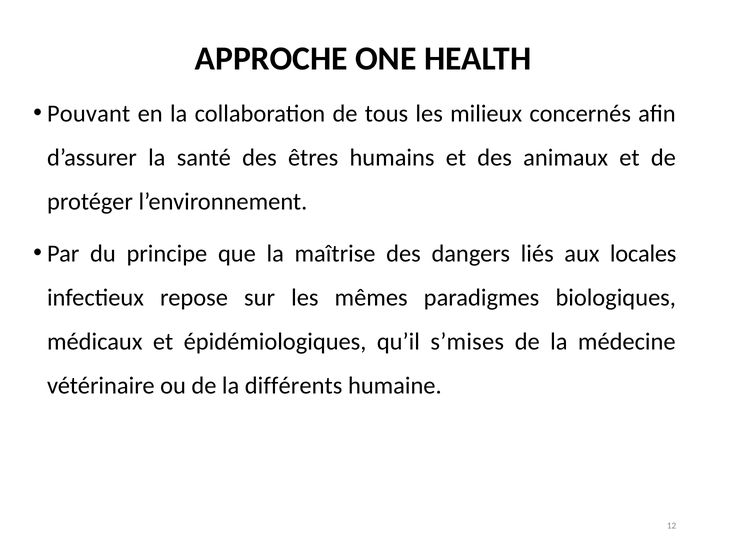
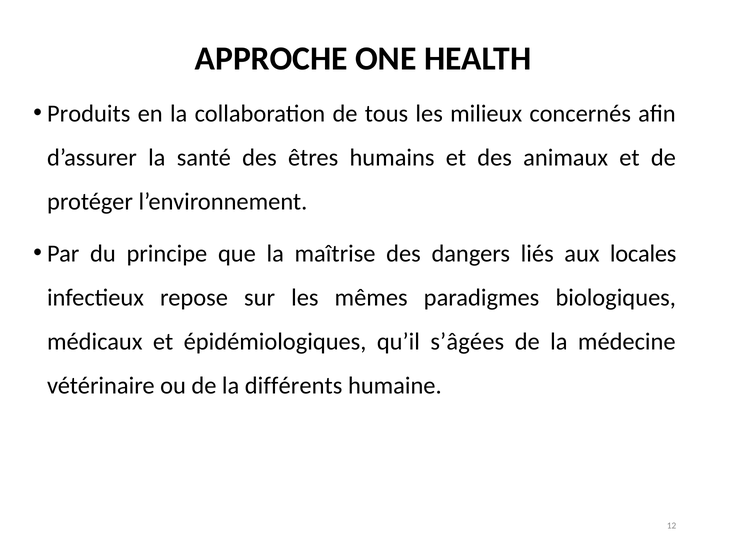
Pouvant: Pouvant -> Produits
s’mises: s’mises -> s’âgées
